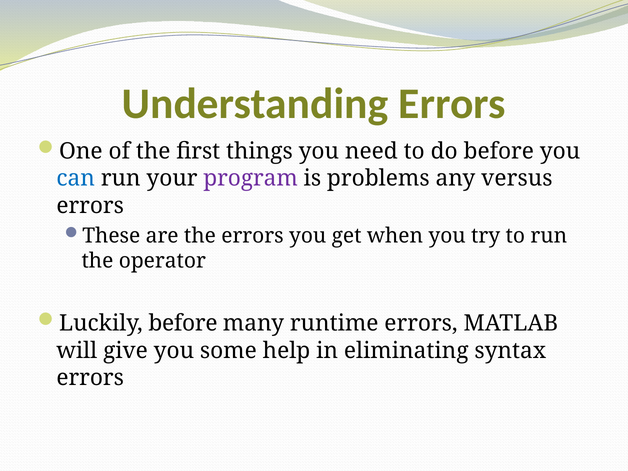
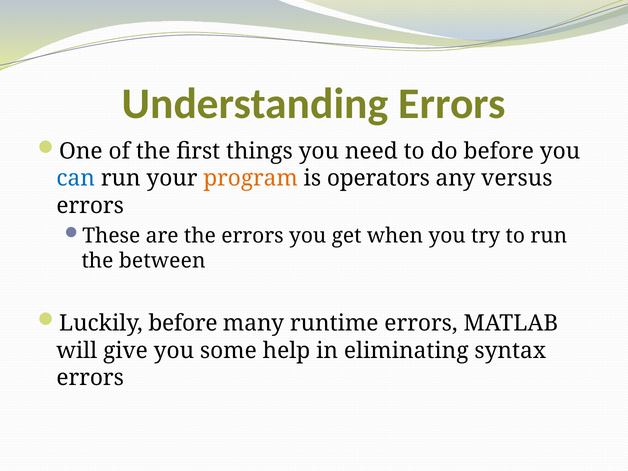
program colour: purple -> orange
problems: problems -> operators
operator: operator -> between
